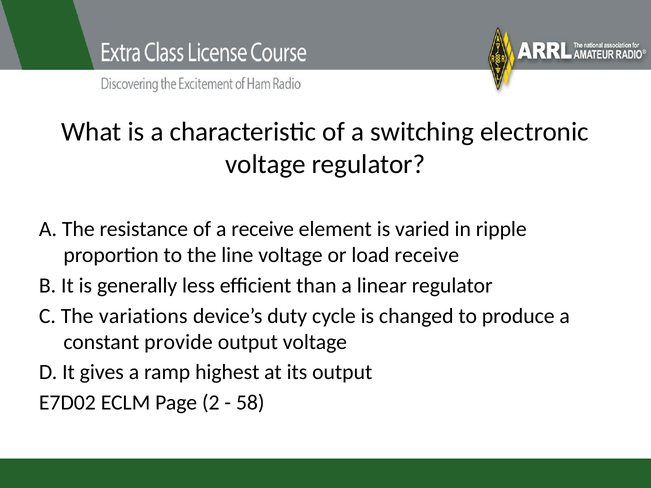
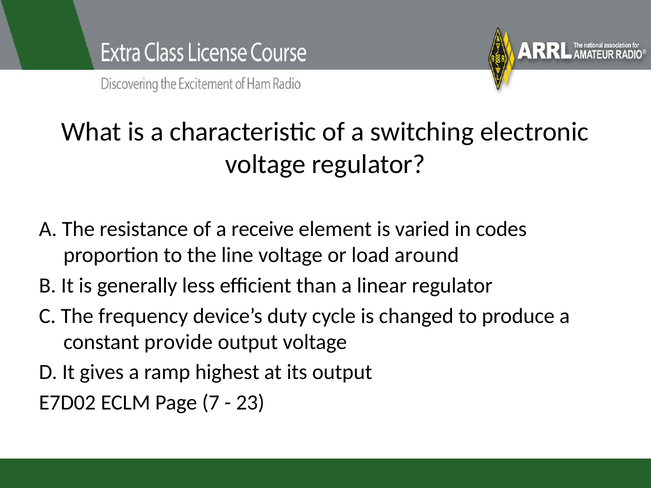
ripple: ripple -> codes
load receive: receive -> around
variations: variations -> frequency
2: 2 -> 7
58: 58 -> 23
